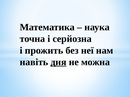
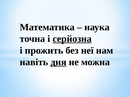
серйозна underline: none -> present
